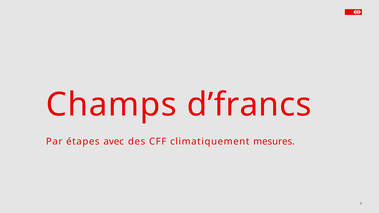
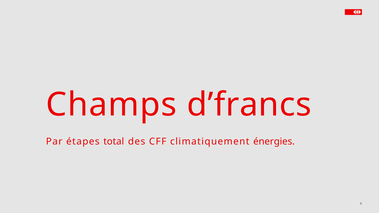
avec: avec -> total
mesures: mesures -> énergies
